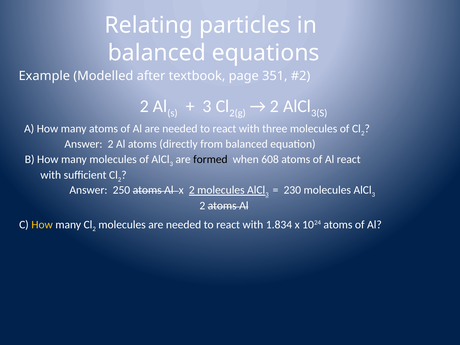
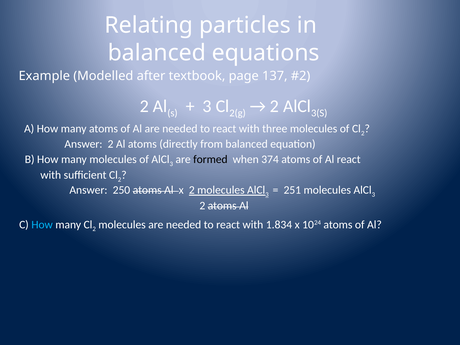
351: 351 -> 137
608: 608 -> 374
230: 230 -> 251
How at (42, 225) colour: yellow -> light blue
